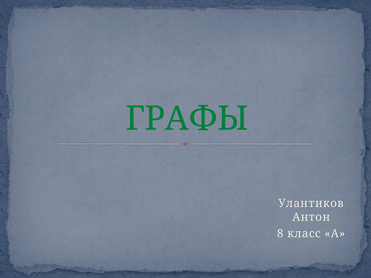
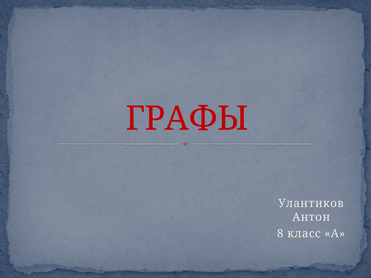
ГРАФЫ colour: green -> red
